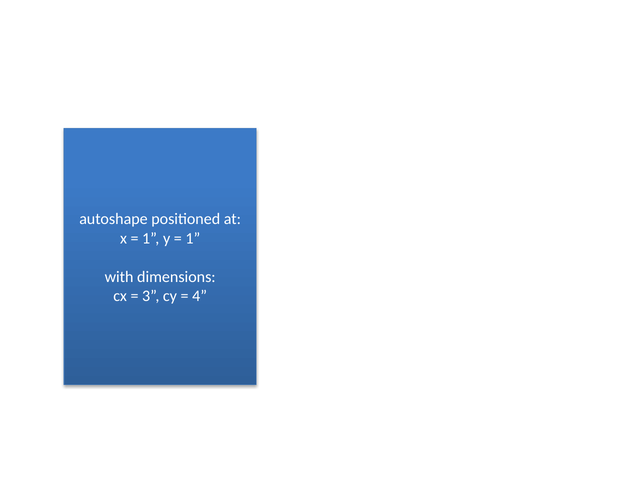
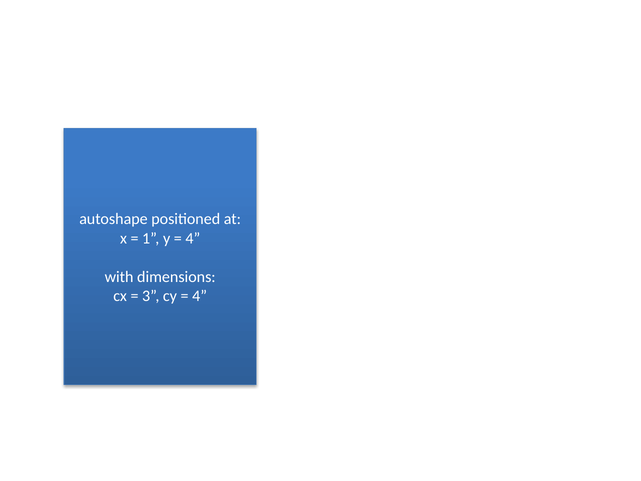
1 at (193, 238): 1 -> 4
